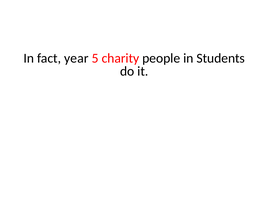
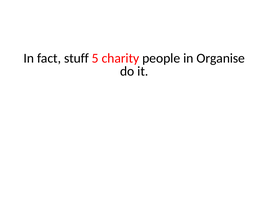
year: year -> stuff
Students: Students -> Organise
